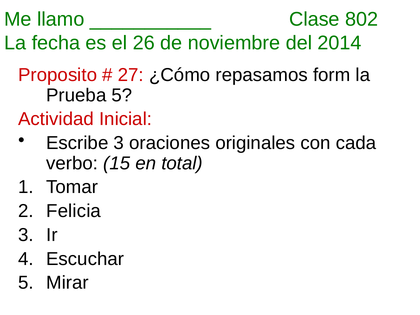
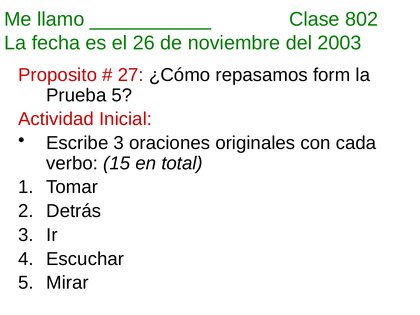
2014: 2014 -> 2003
Felicia: Felicia -> Detrás
